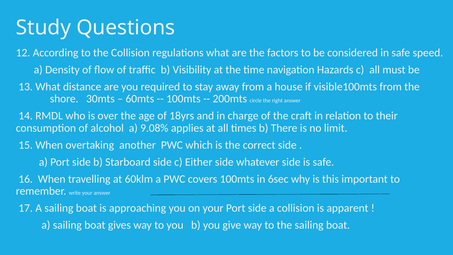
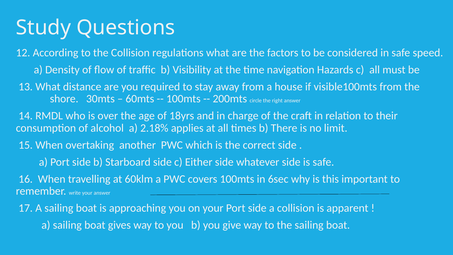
9.08%: 9.08% -> 2.18%
